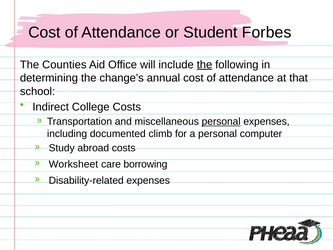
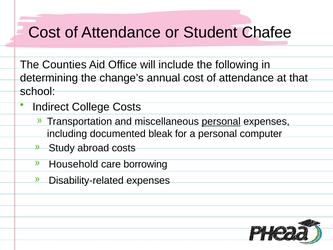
Forbes: Forbes -> Chafee
the at (204, 65) underline: present -> none
climb: climb -> bleak
Worksheet: Worksheet -> Household
